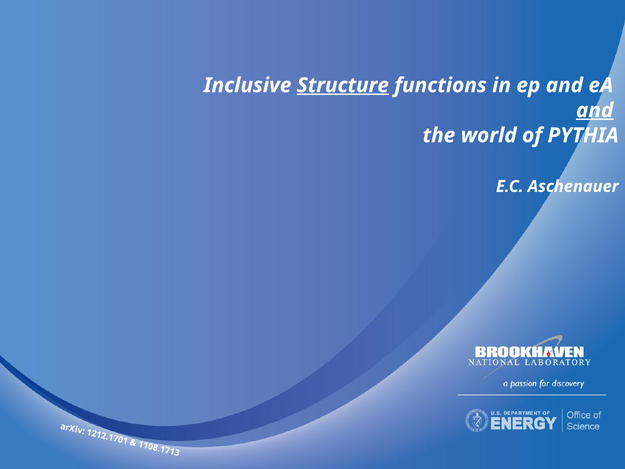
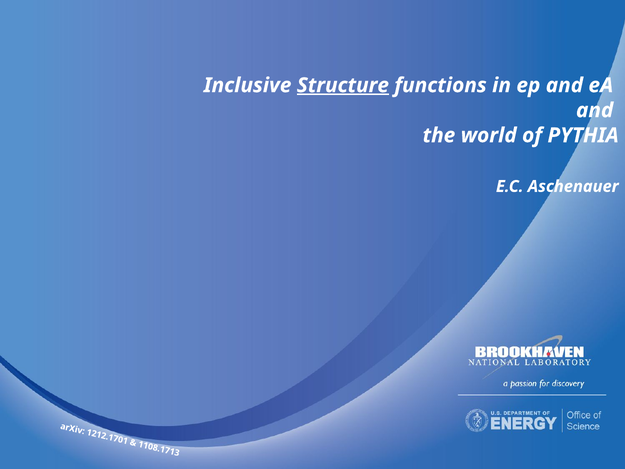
and at (595, 110) underline: present -> none
